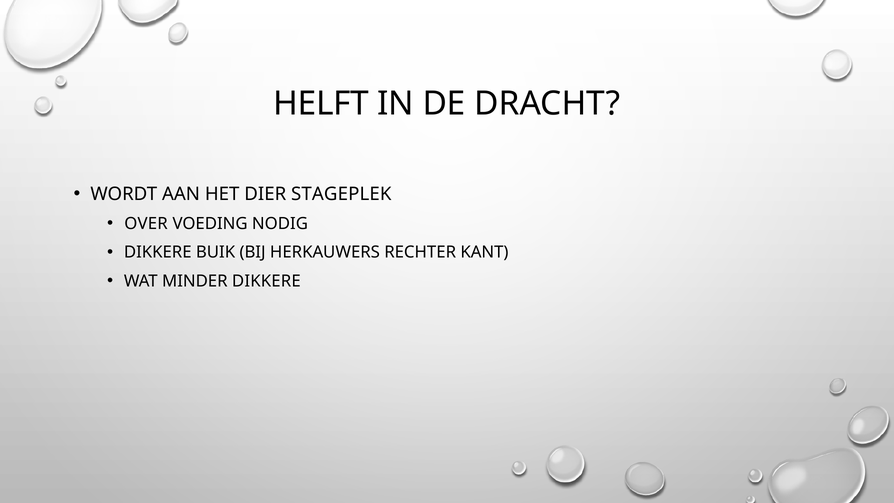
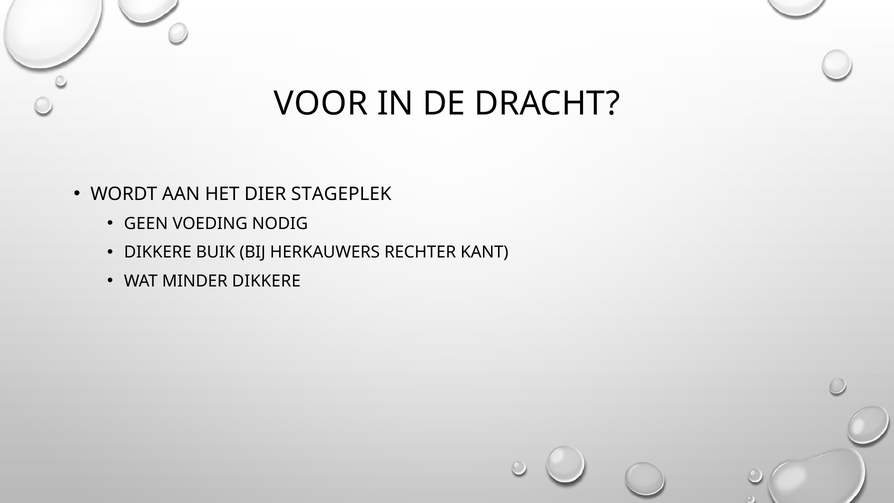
HELFT: HELFT -> VOOR
OVER: OVER -> GEEN
